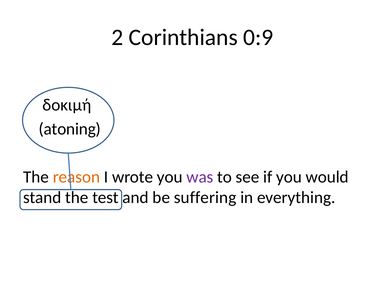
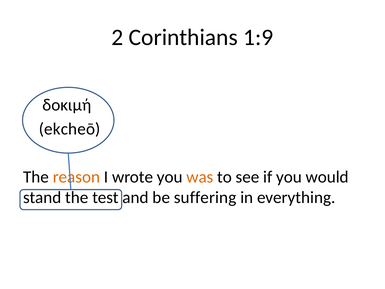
0:9: 0:9 -> 1:9
atoning: atoning -> ekcheō
was colour: purple -> orange
